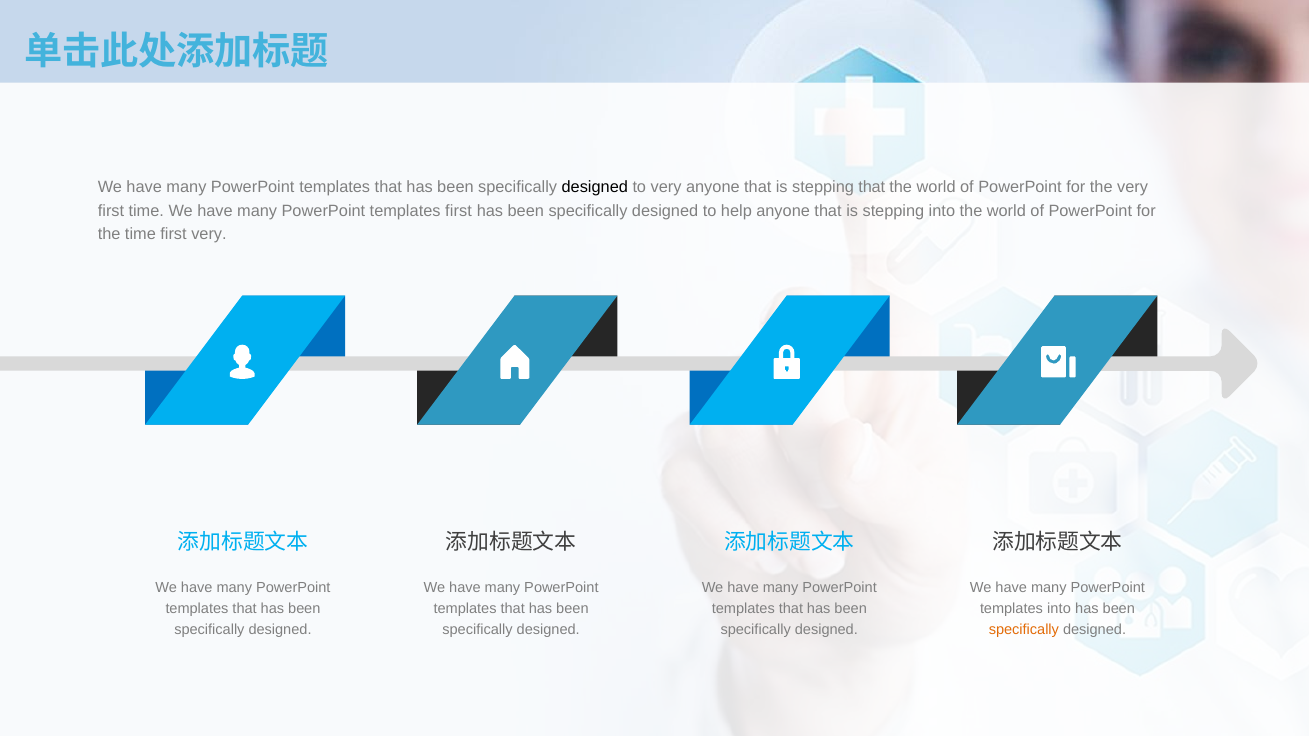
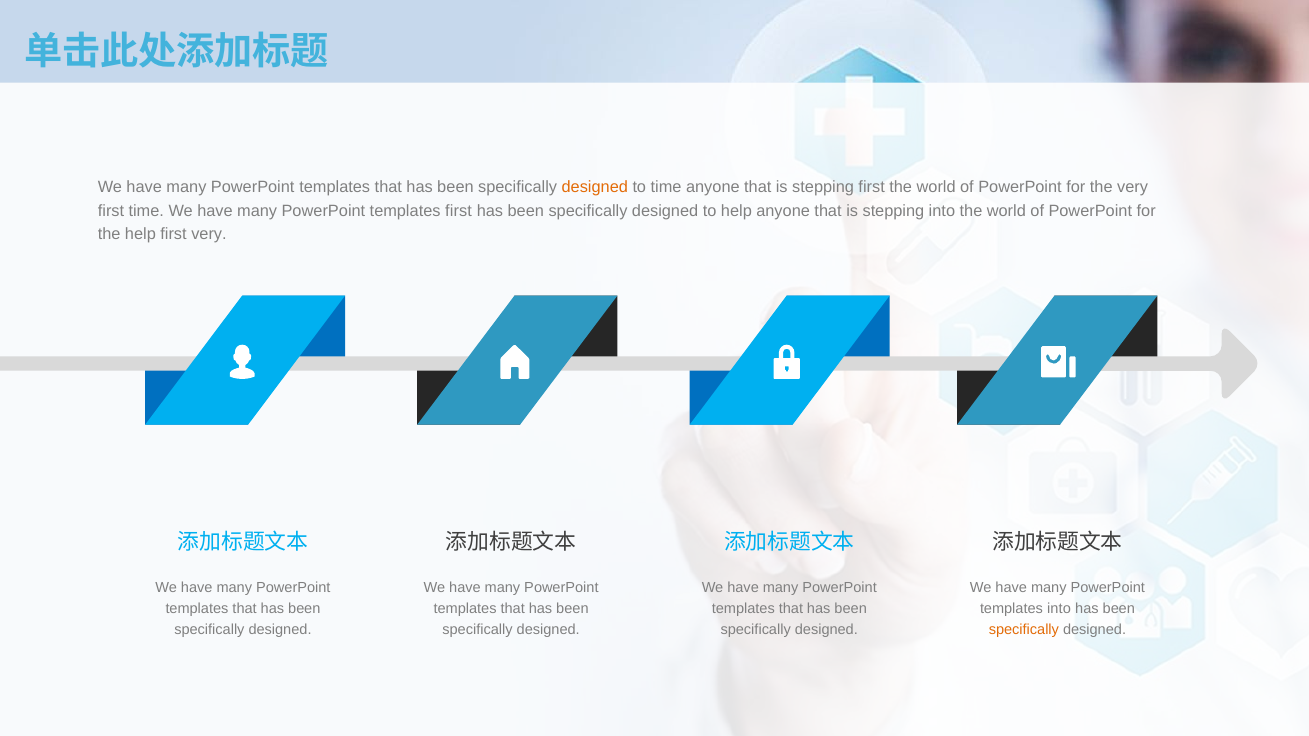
designed at (595, 187) colour: black -> orange
to very: very -> time
stepping that: that -> first
the time: time -> help
